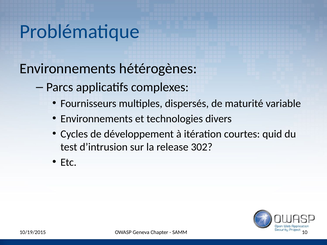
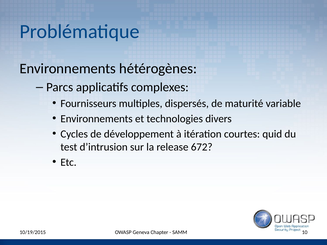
302: 302 -> 672
